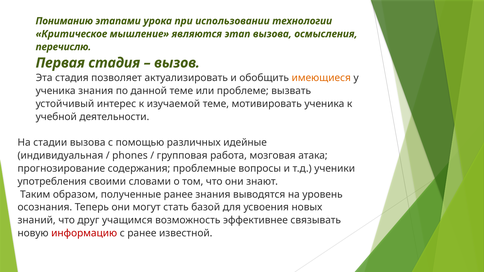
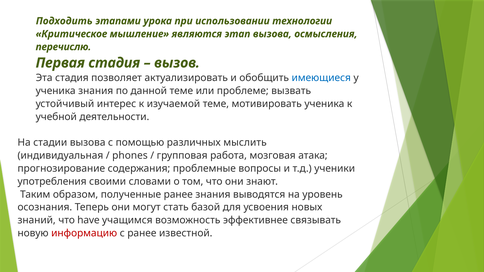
Пониманию: Пониманию -> Подходить
имеющиеся colour: orange -> blue
идейные: идейные -> мыслить
друг: друг -> have
